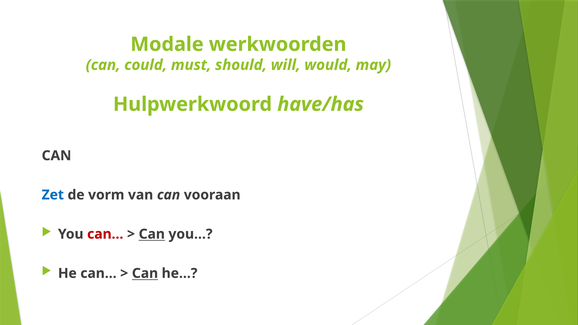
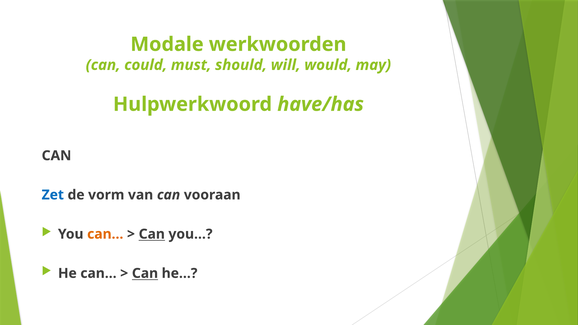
can… at (105, 234) colour: red -> orange
